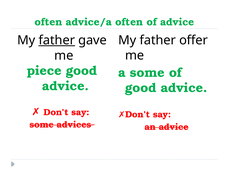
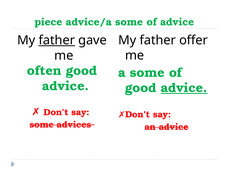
often at (48, 22): often -> piece
advice/a often: often -> some
piece: piece -> often
advice at (184, 88) underline: none -> present
